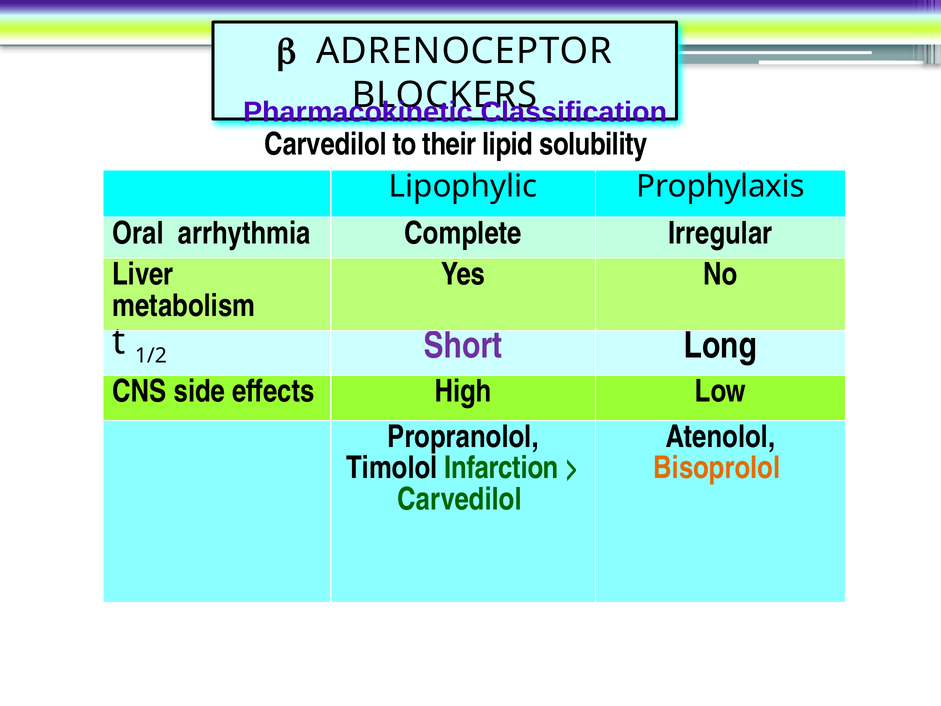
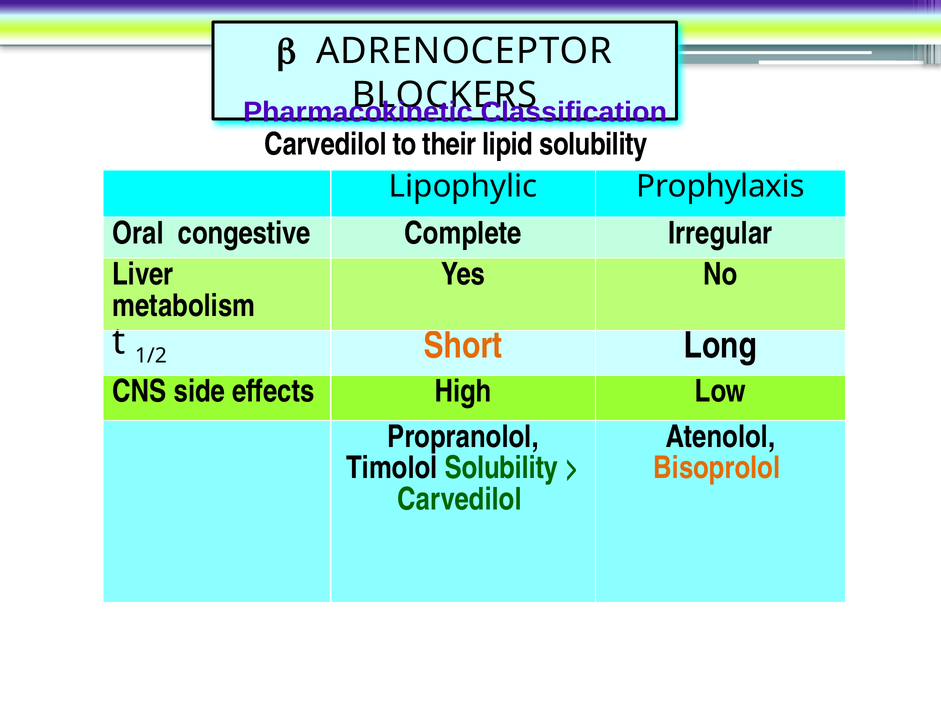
arrhythmia: arrhythmia -> congestive
Short colour: purple -> orange
Timolol Infarction: Infarction -> Solubility
